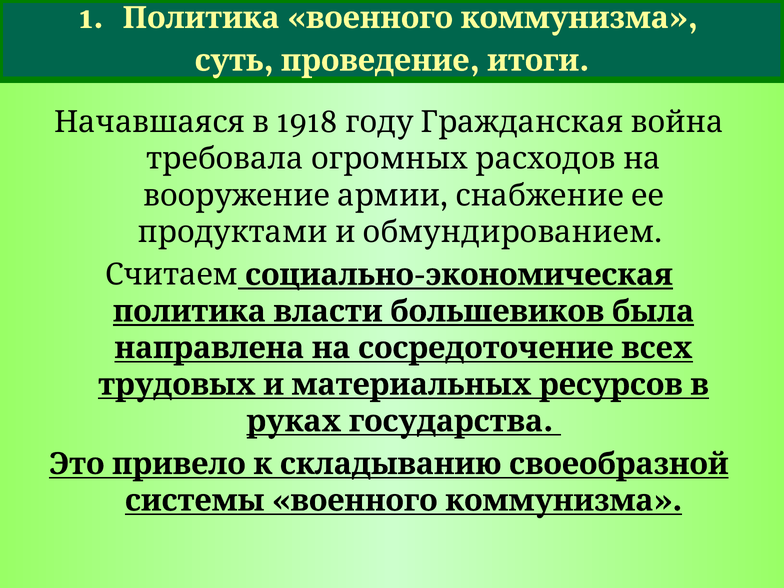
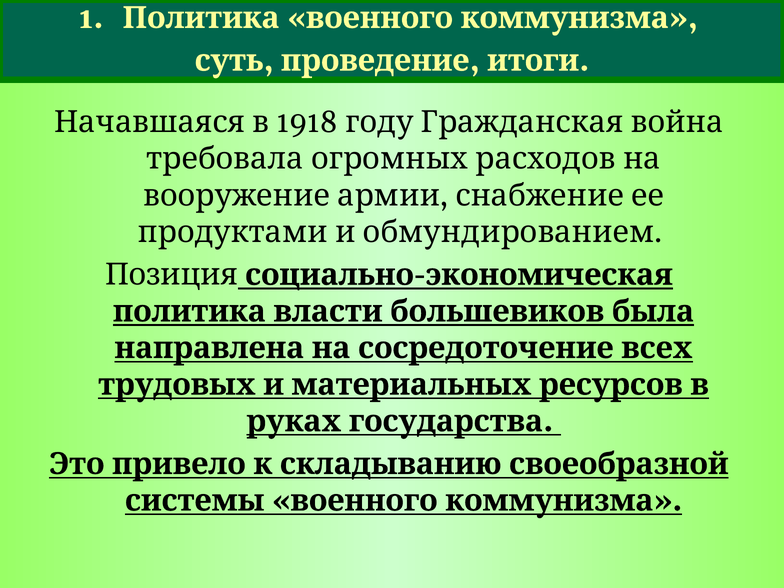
Считаем: Считаем -> Позиция
